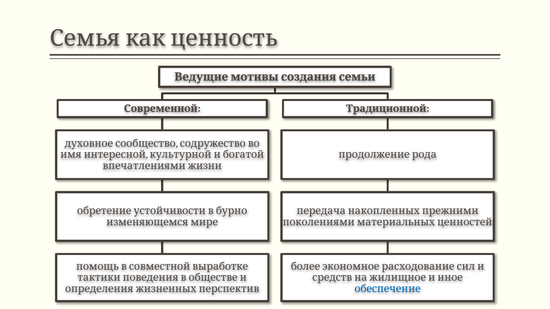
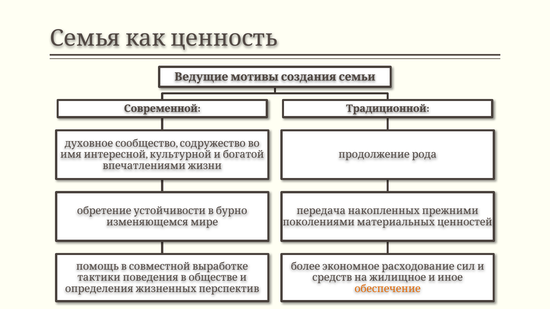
обеспечение colour: blue -> orange
